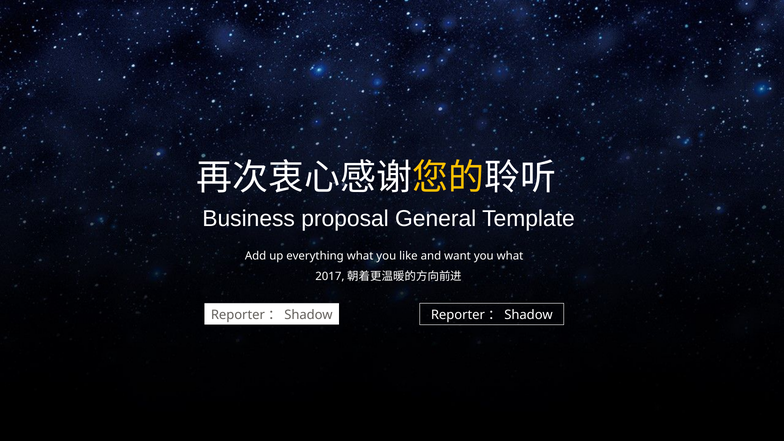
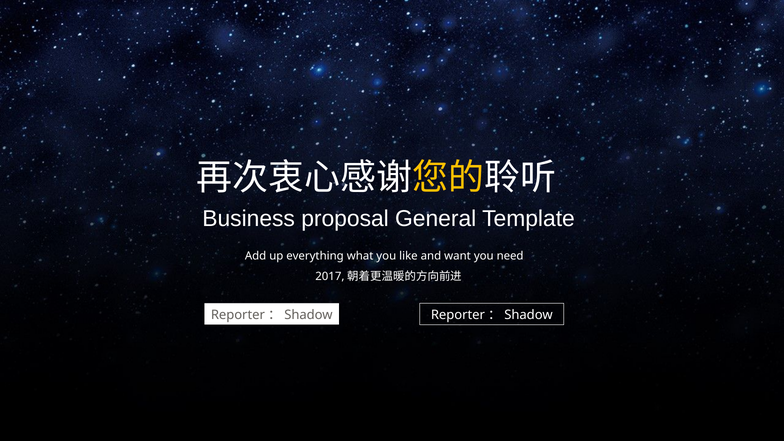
you what: what -> need
